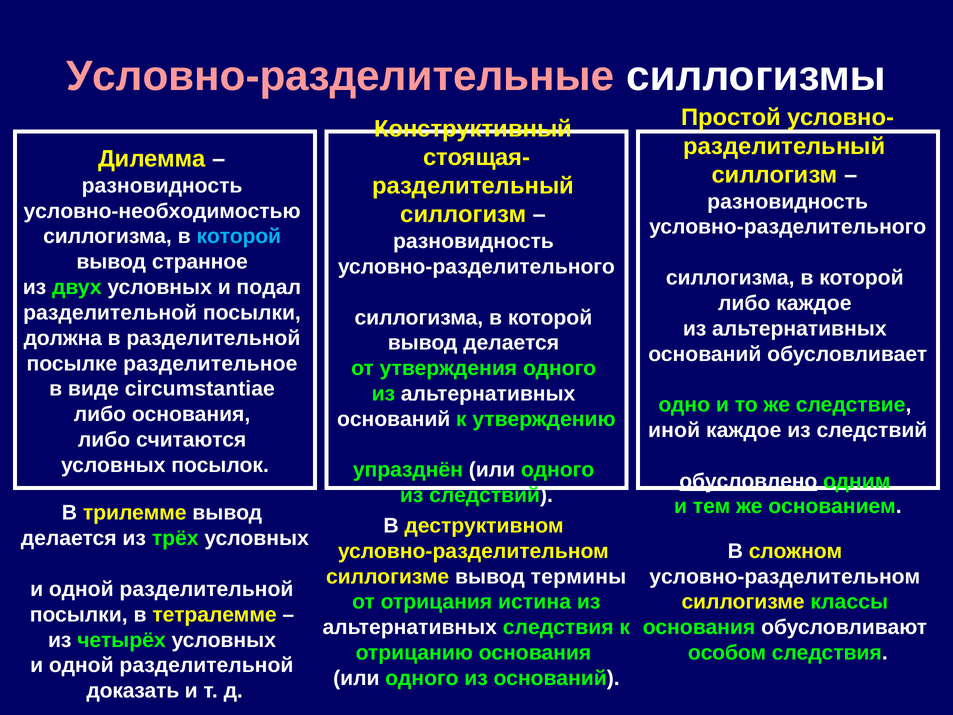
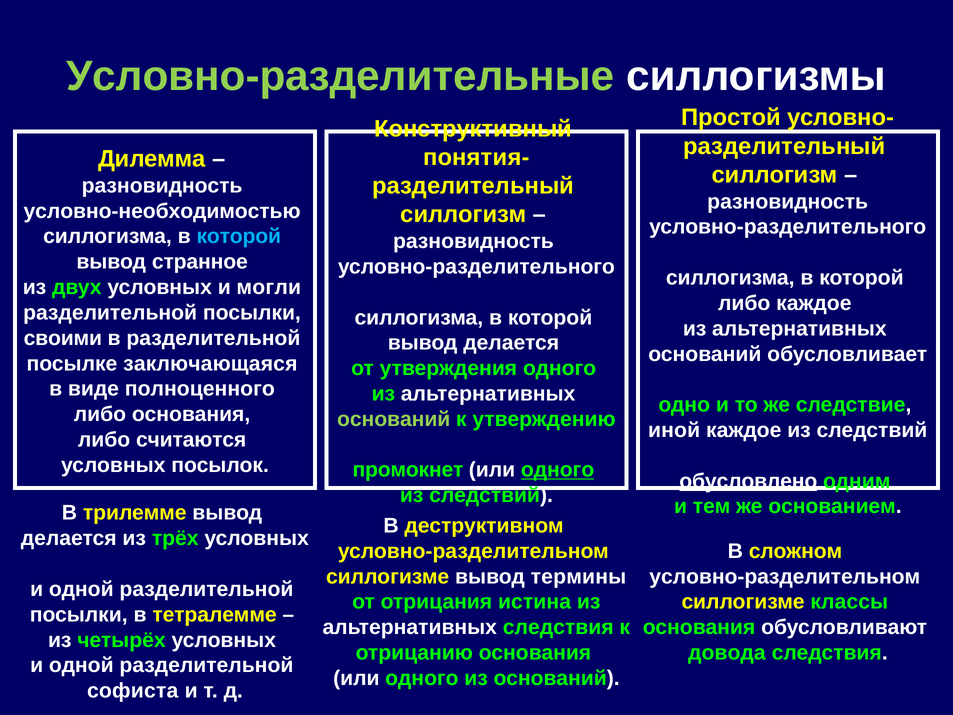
Условно-разделительные colour: pink -> light green
стоящая-: стоящая- -> понятия-
подал: подал -> могли
должна: должна -> своими
разделительное: разделительное -> заключающаяся
circumstantiae: circumstantiae -> полноценного
оснований at (394, 419) colour: white -> light green
упразднён: упразднён -> промокнет
одного at (558, 470) underline: none -> present
особом: особом -> довода
доказать: доказать -> софиста
